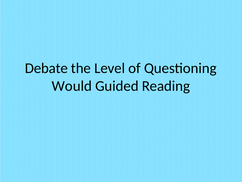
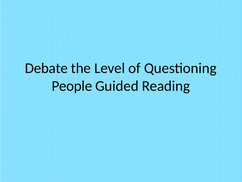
Would: Would -> People
